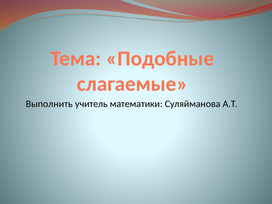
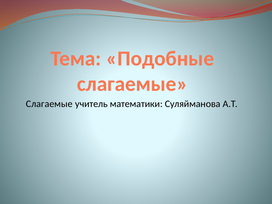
Выполнить at (49, 104): Выполнить -> Слагаемые
